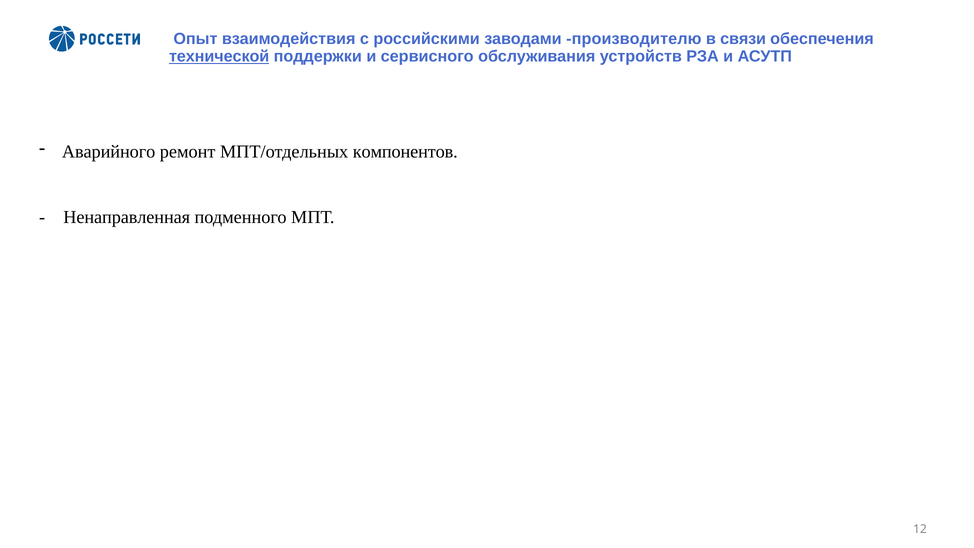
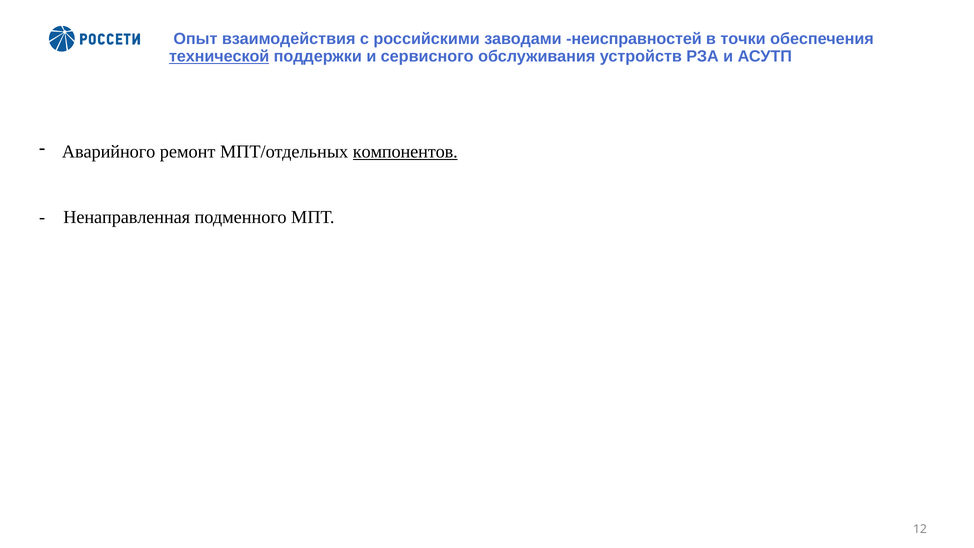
производителю: производителю -> неисправностей
связи: связи -> точки
компонентов underline: none -> present
